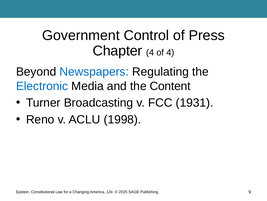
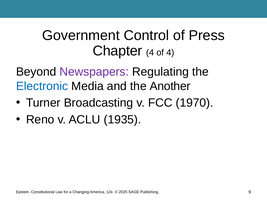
Newspapers colour: blue -> purple
Content: Content -> Another
1931: 1931 -> 1970
1998: 1998 -> 1935
